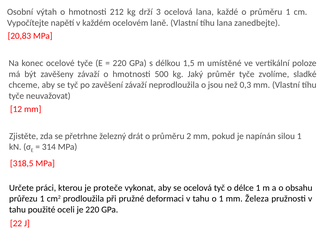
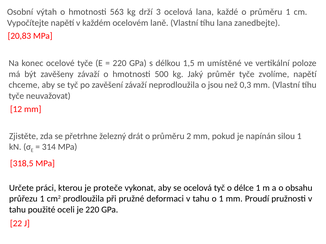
212: 212 -> 563
zvolíme sladké: sladké -> napětí
Železa: Železa -> Proudí
